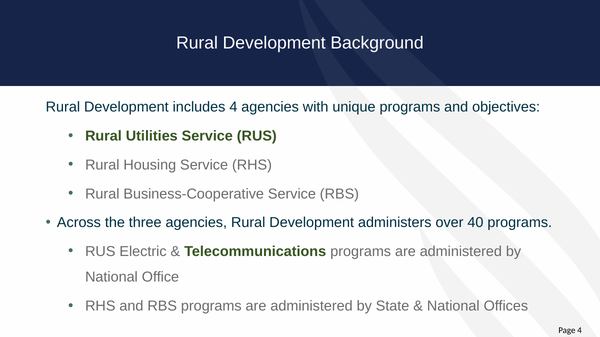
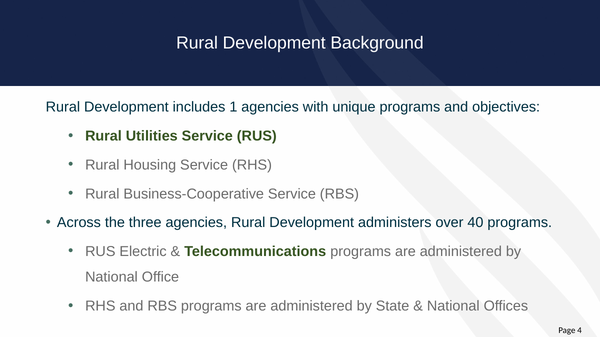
includes 4: 4 -> 1
